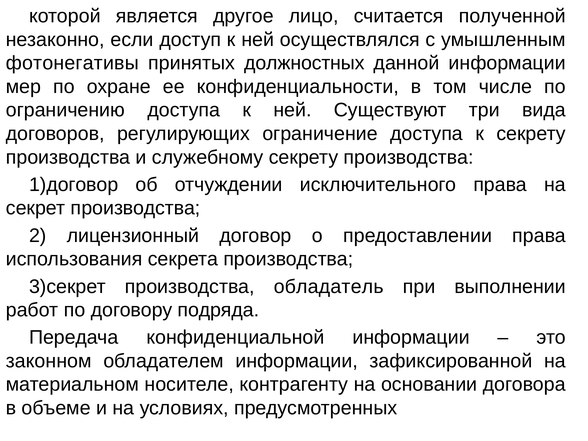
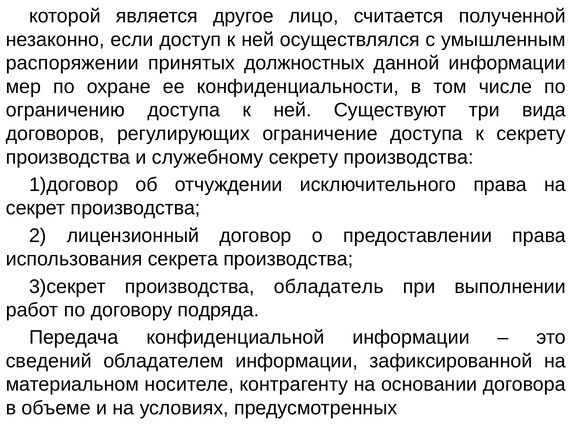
фотонегативы: фотонегативы -> распоряжении
законном: законном -> сведений
